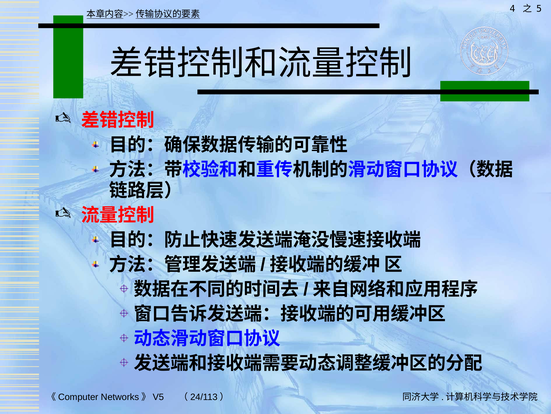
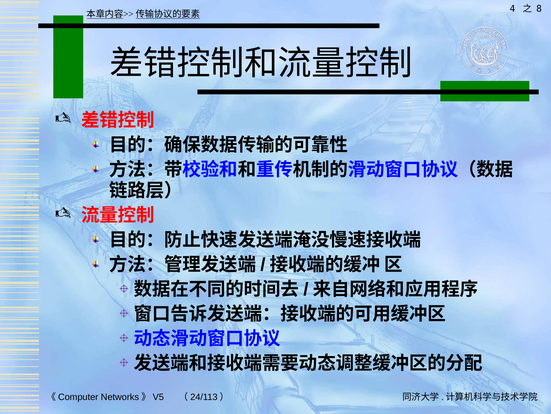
5: 5 -> 8
